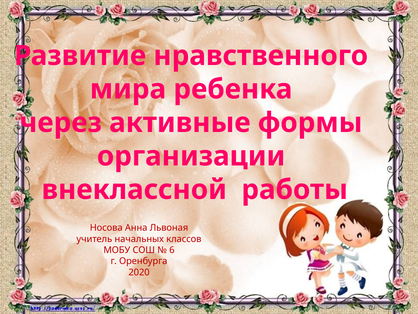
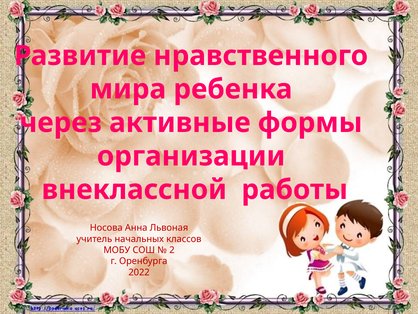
6: 6 -> 2
2020: 2020 -> 2022
